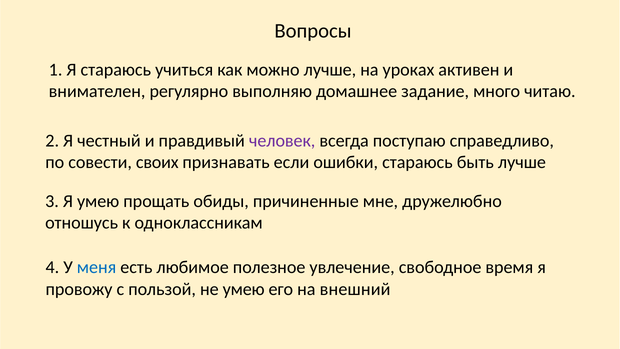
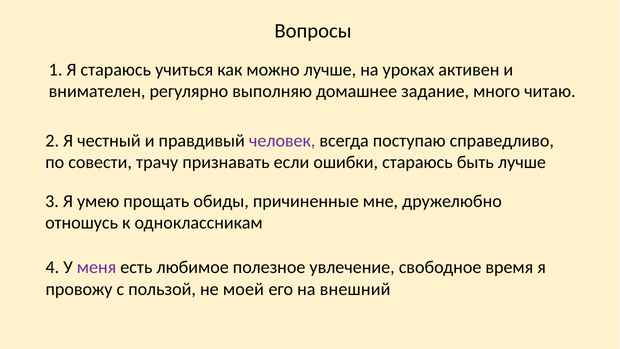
своих: своих -> трачу
меня colour: blue -> purple
не умею: умею -> моей
